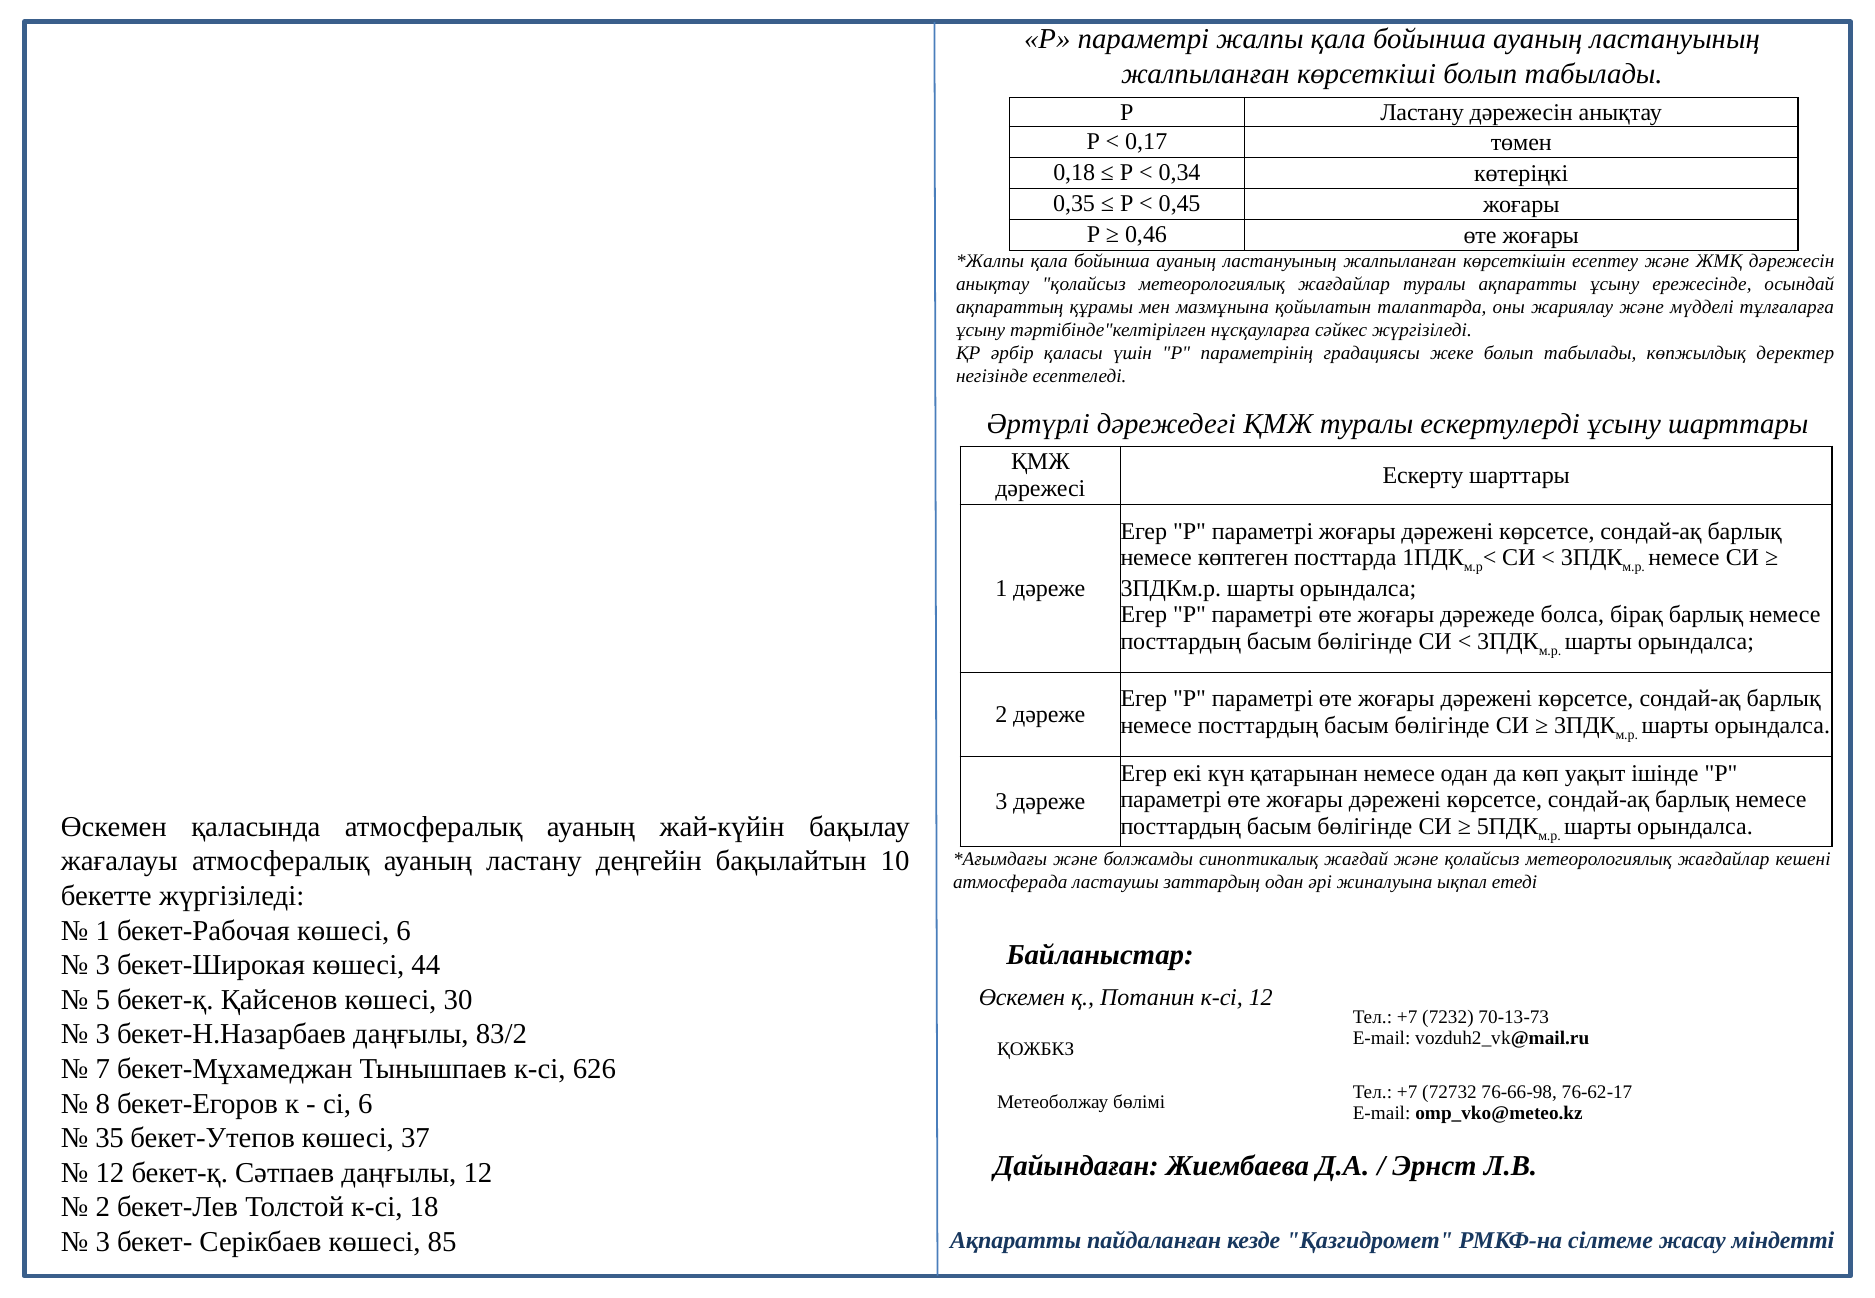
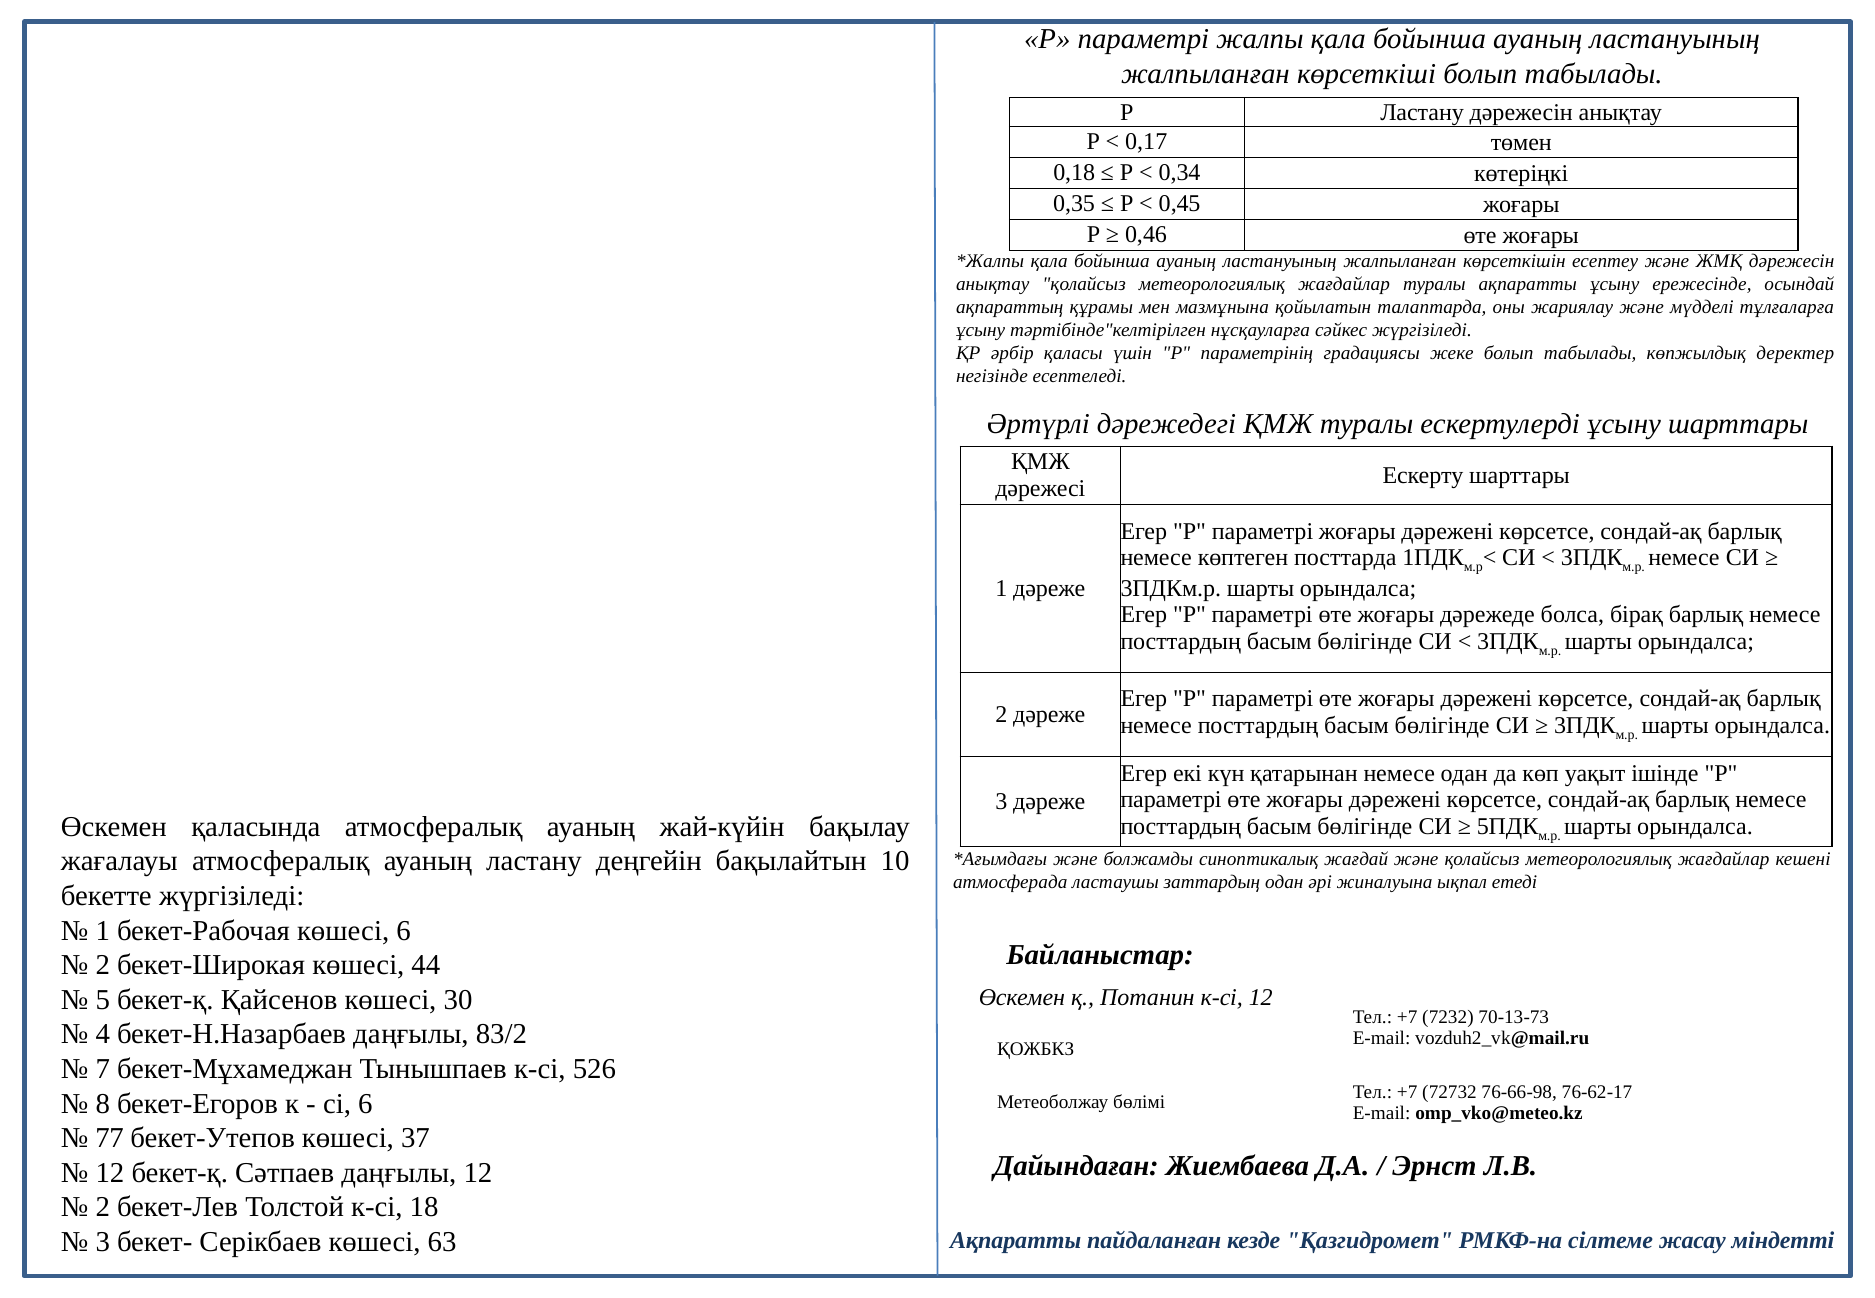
3 at (103, 965): 3 -> 2
3 at (103, 1034): 3 -> 4
626: 626 -> 526
35: 35 -> 77
85: 85 -> 63
